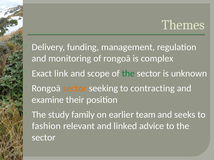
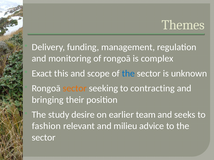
link: link -> this
the at (128, 74) colour: green -> blue
examine: examine -> bringing
family: family -> desire
linked: linked -> milieu
